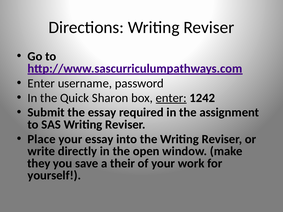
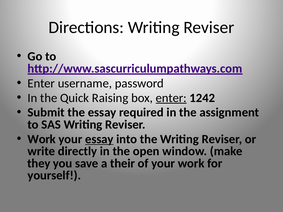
Sharon: Sharon -> Raising
Place at (42, 139): Place -> Work
essay at (99, 139) underline: none -> present
